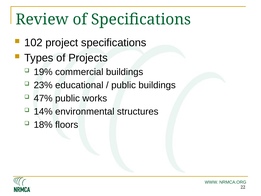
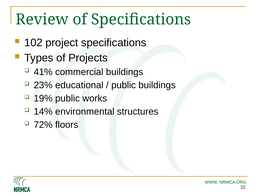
19%: 19% -> 41%
47%: 47% -> 19%
18%: 18% -> 72%
